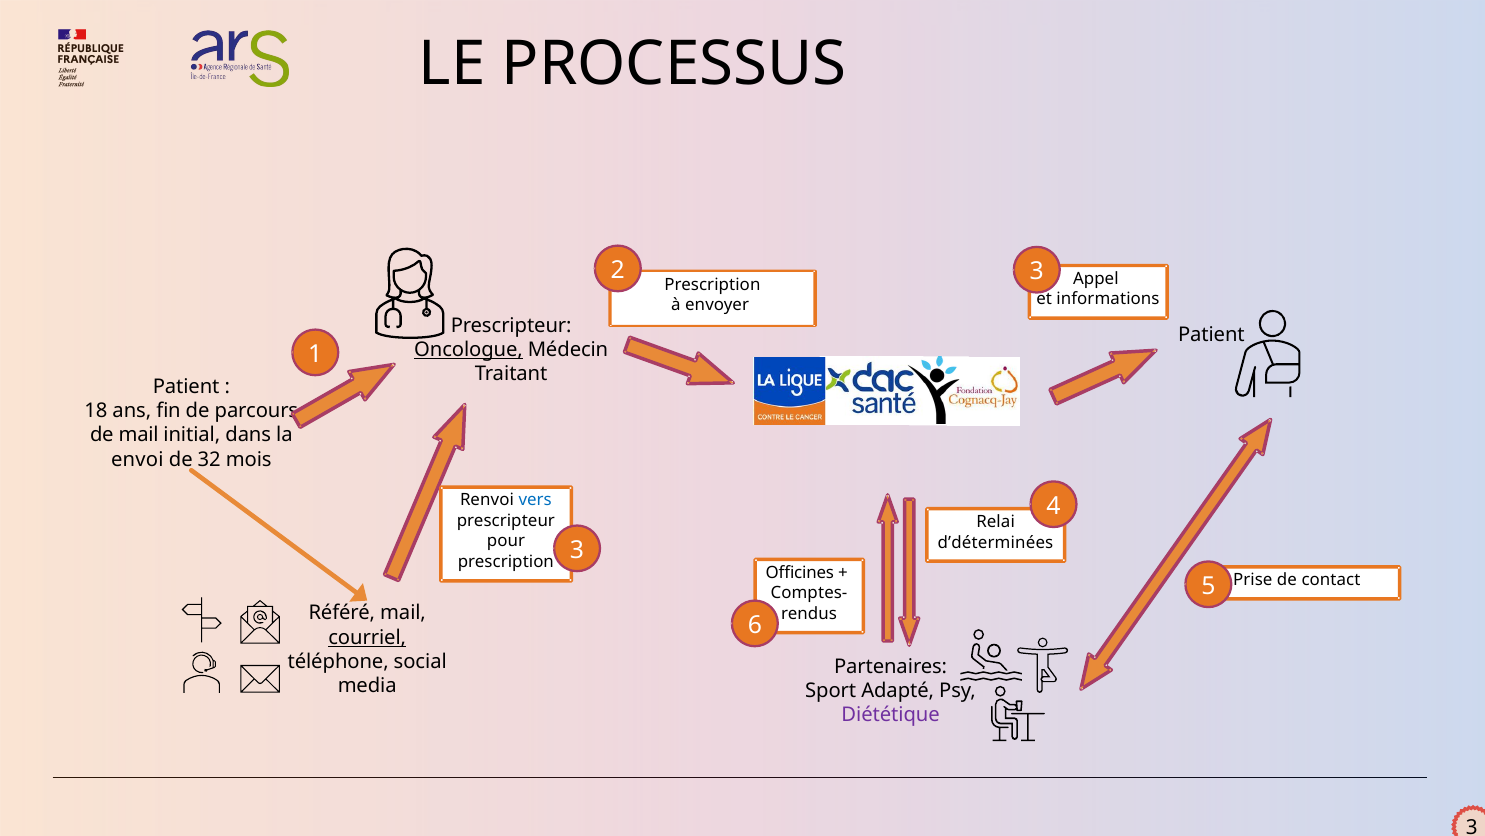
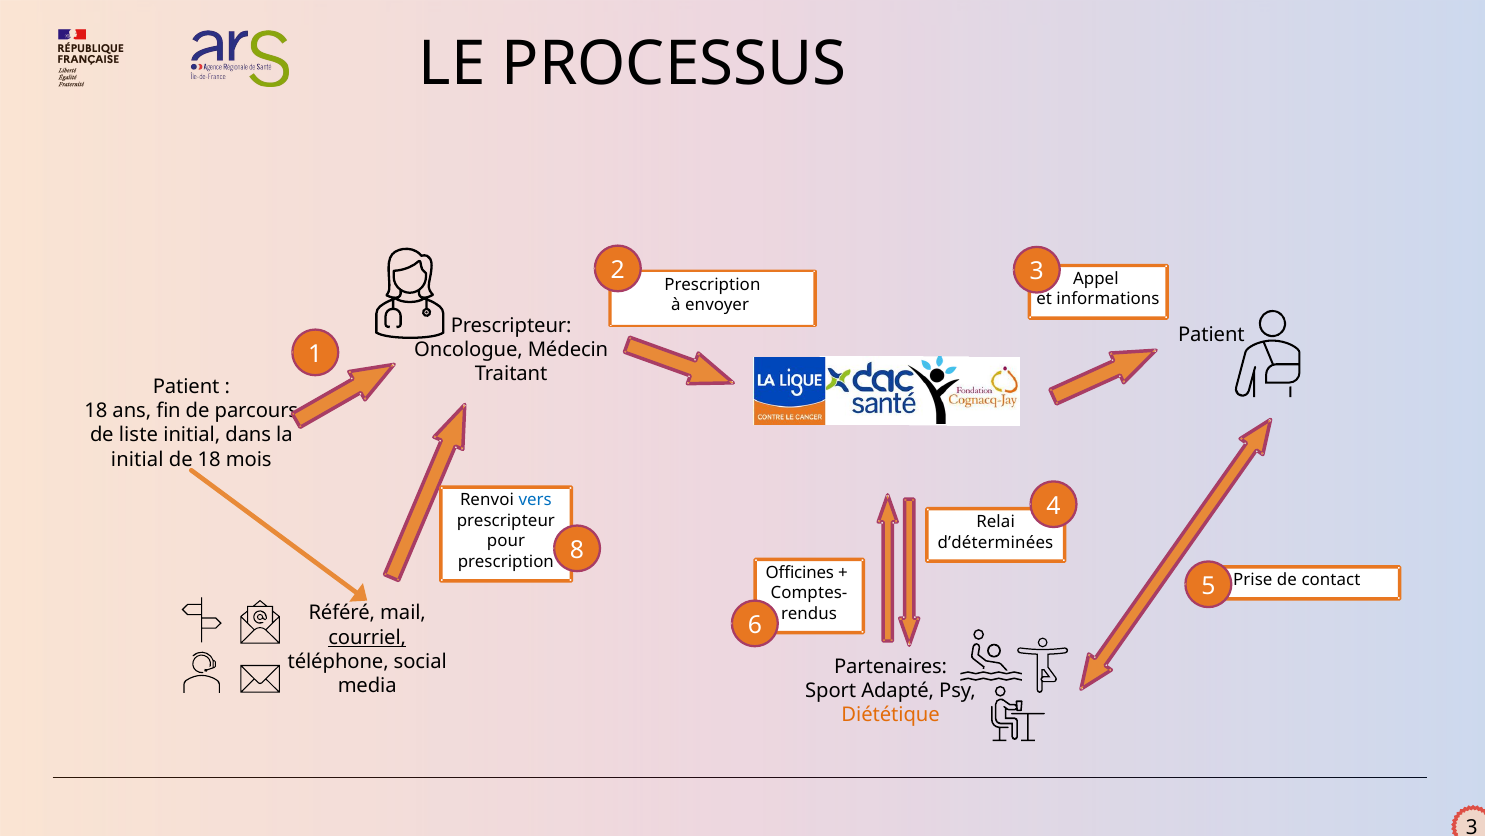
Oncologue underline: present -> none
de mail: mail -> liste
envoi at (137, 459): envoi -> initial
de 32: 32 -> 18
prescription 3: 3 -> 8
Diététique colour: purple -> orange
